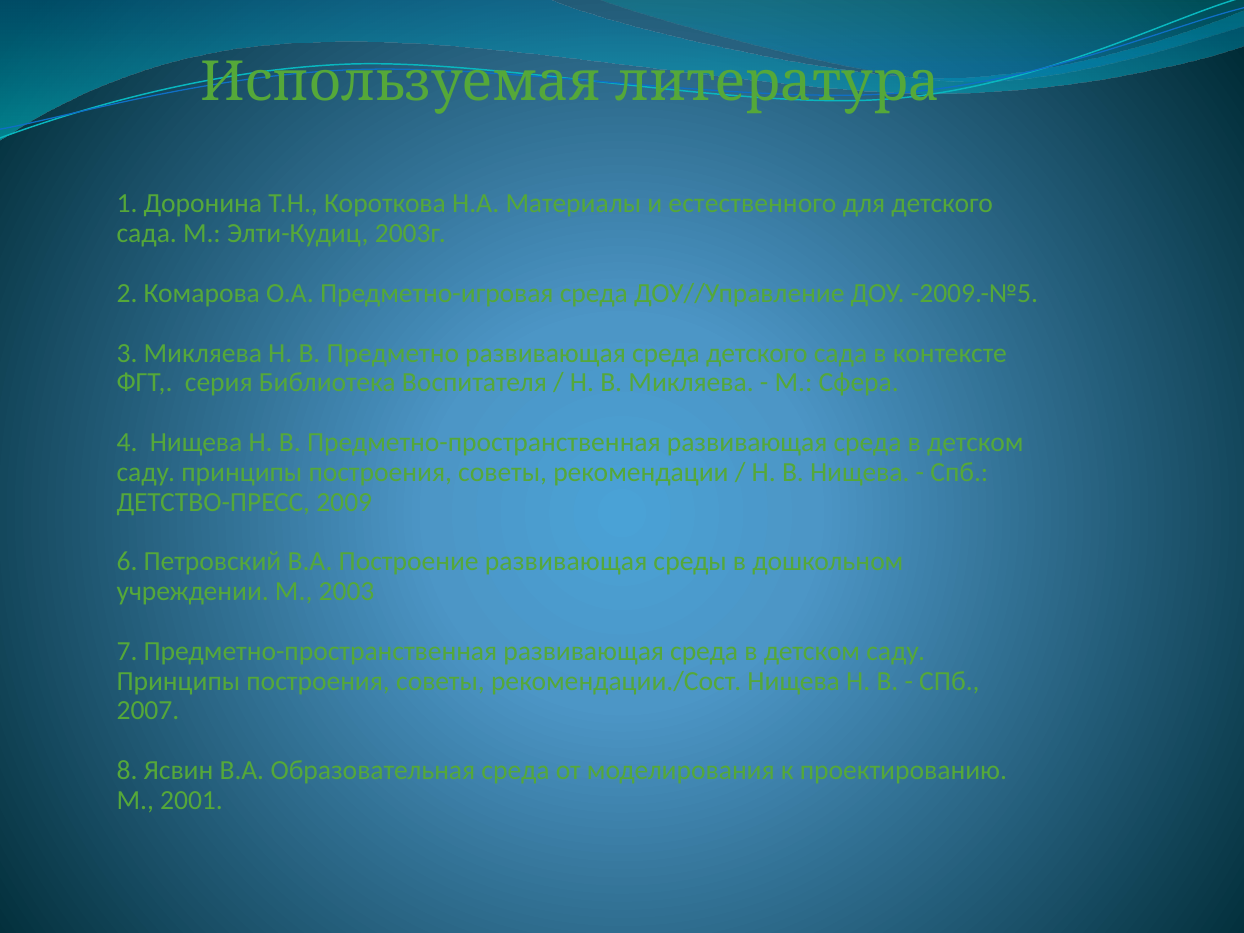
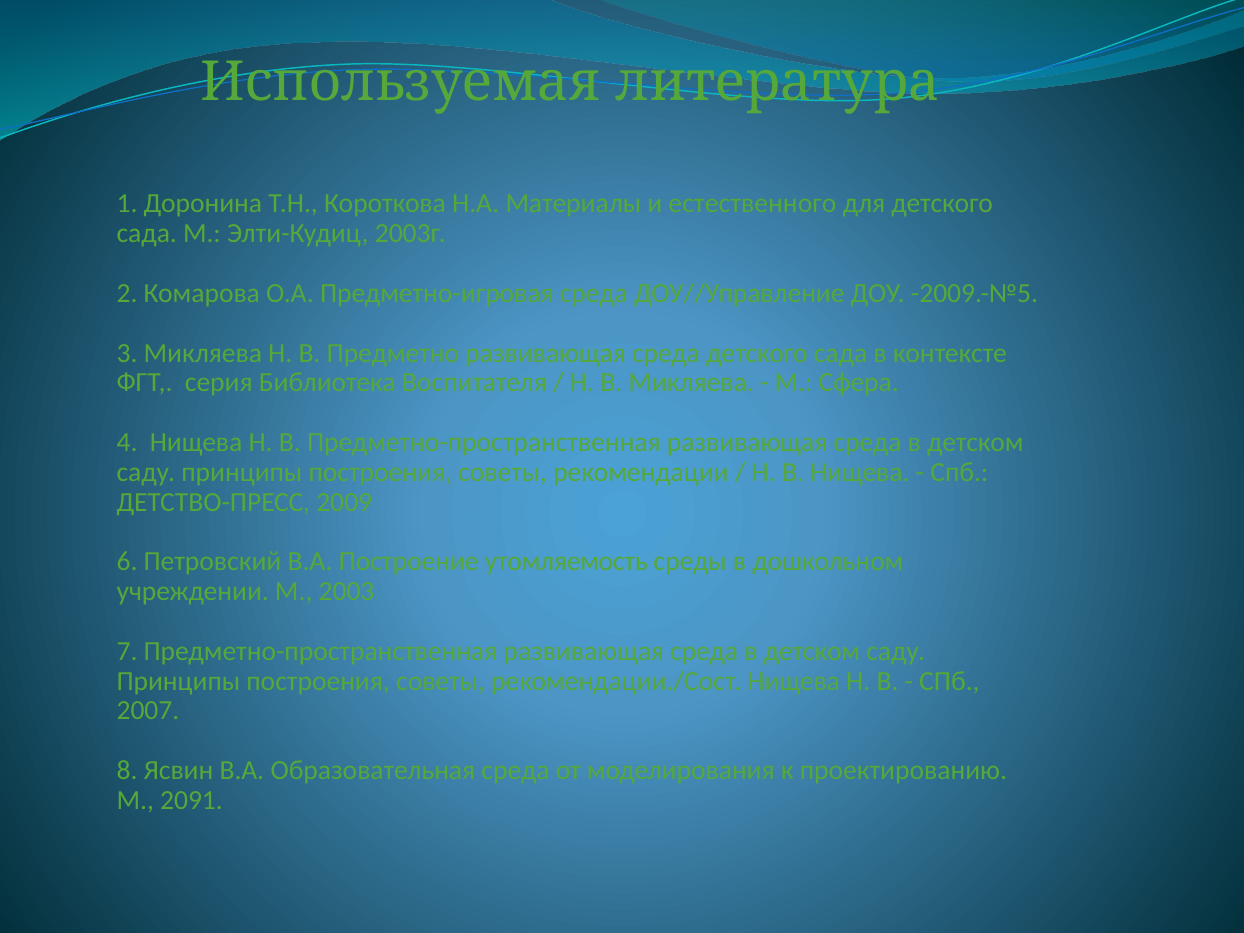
Построение развивающая: развивающая -> утомляемость
2001: 2001 -> 2091
